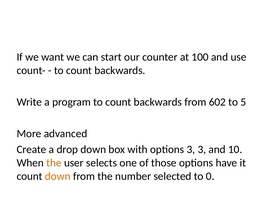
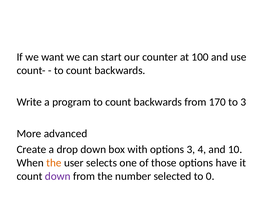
602: 602 -> 170
to 5: 5 -> 3
3 3: 3 -> 4
down at (58, 177) colour: orange -> purple
